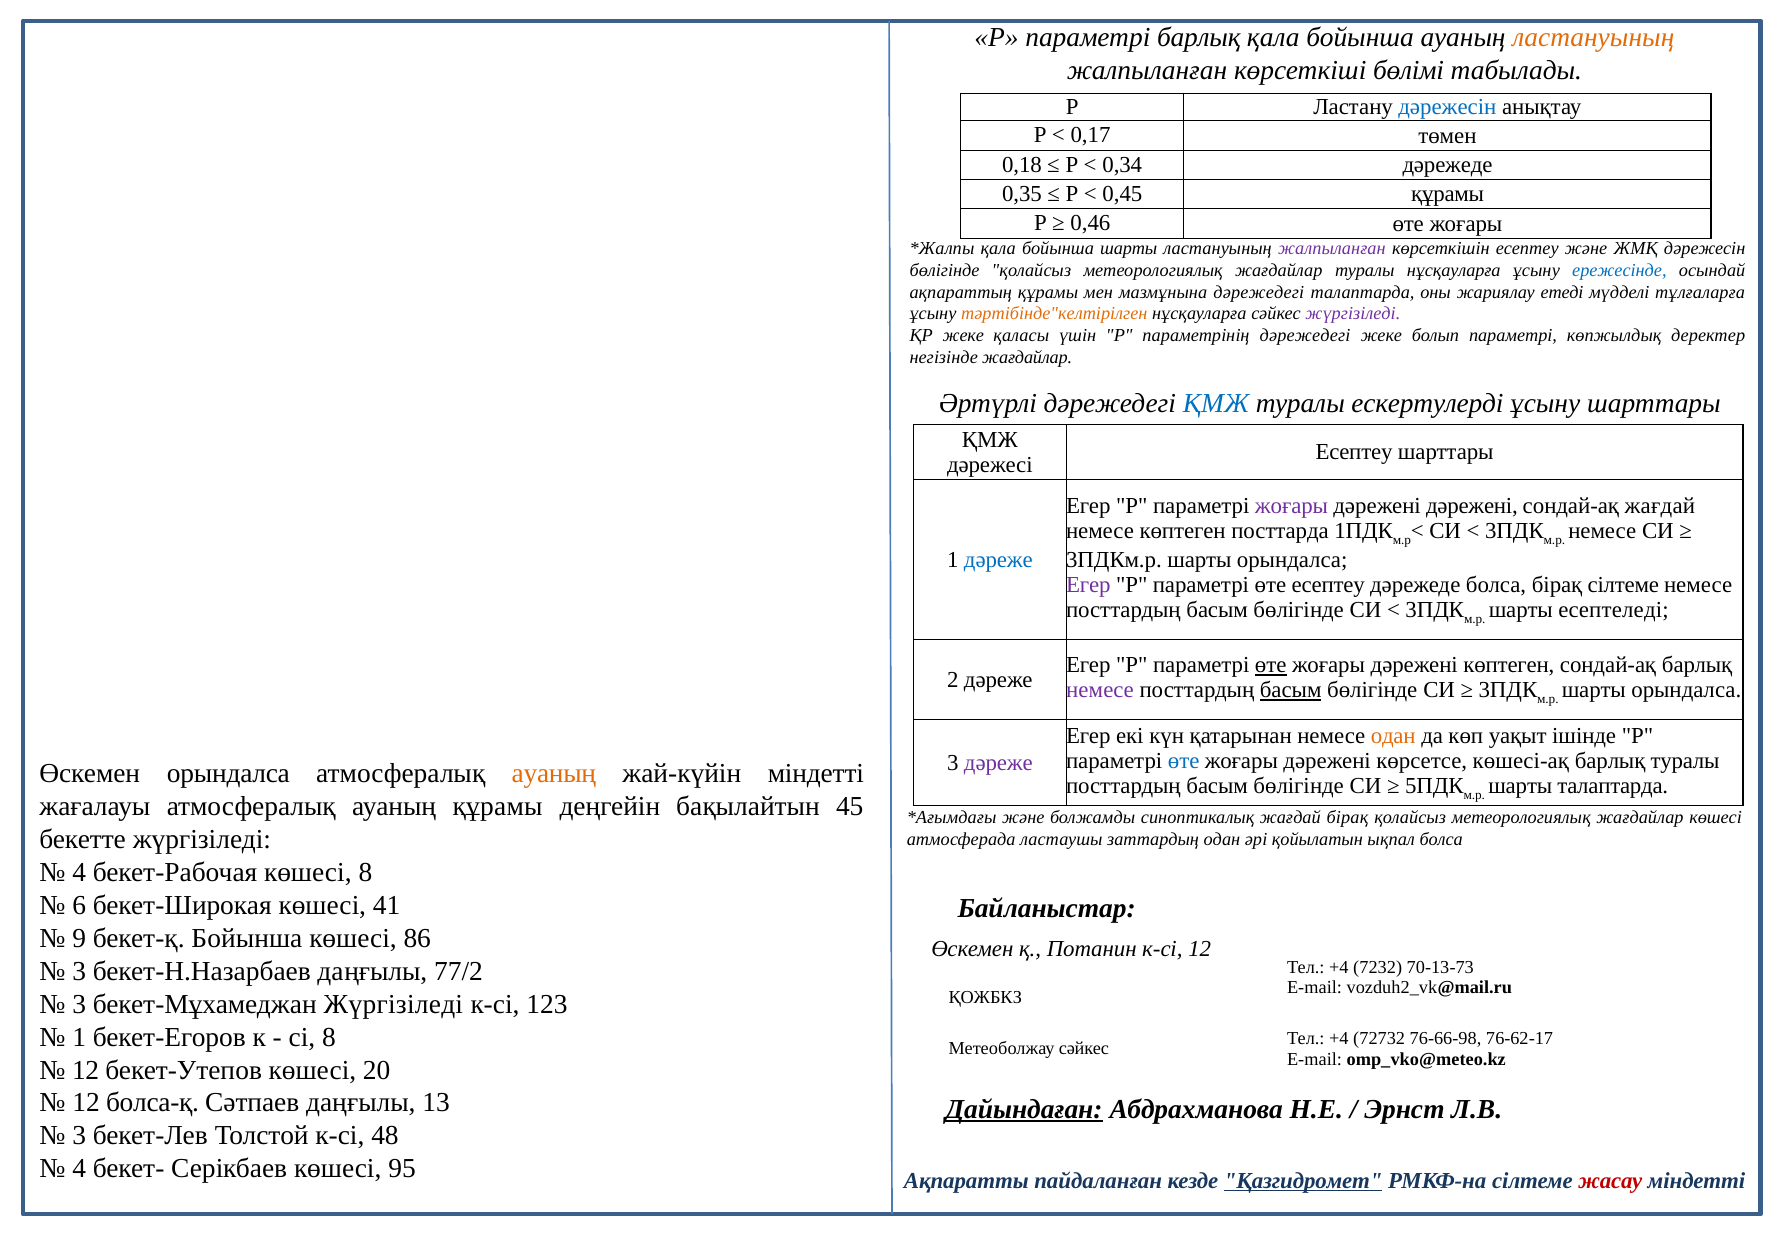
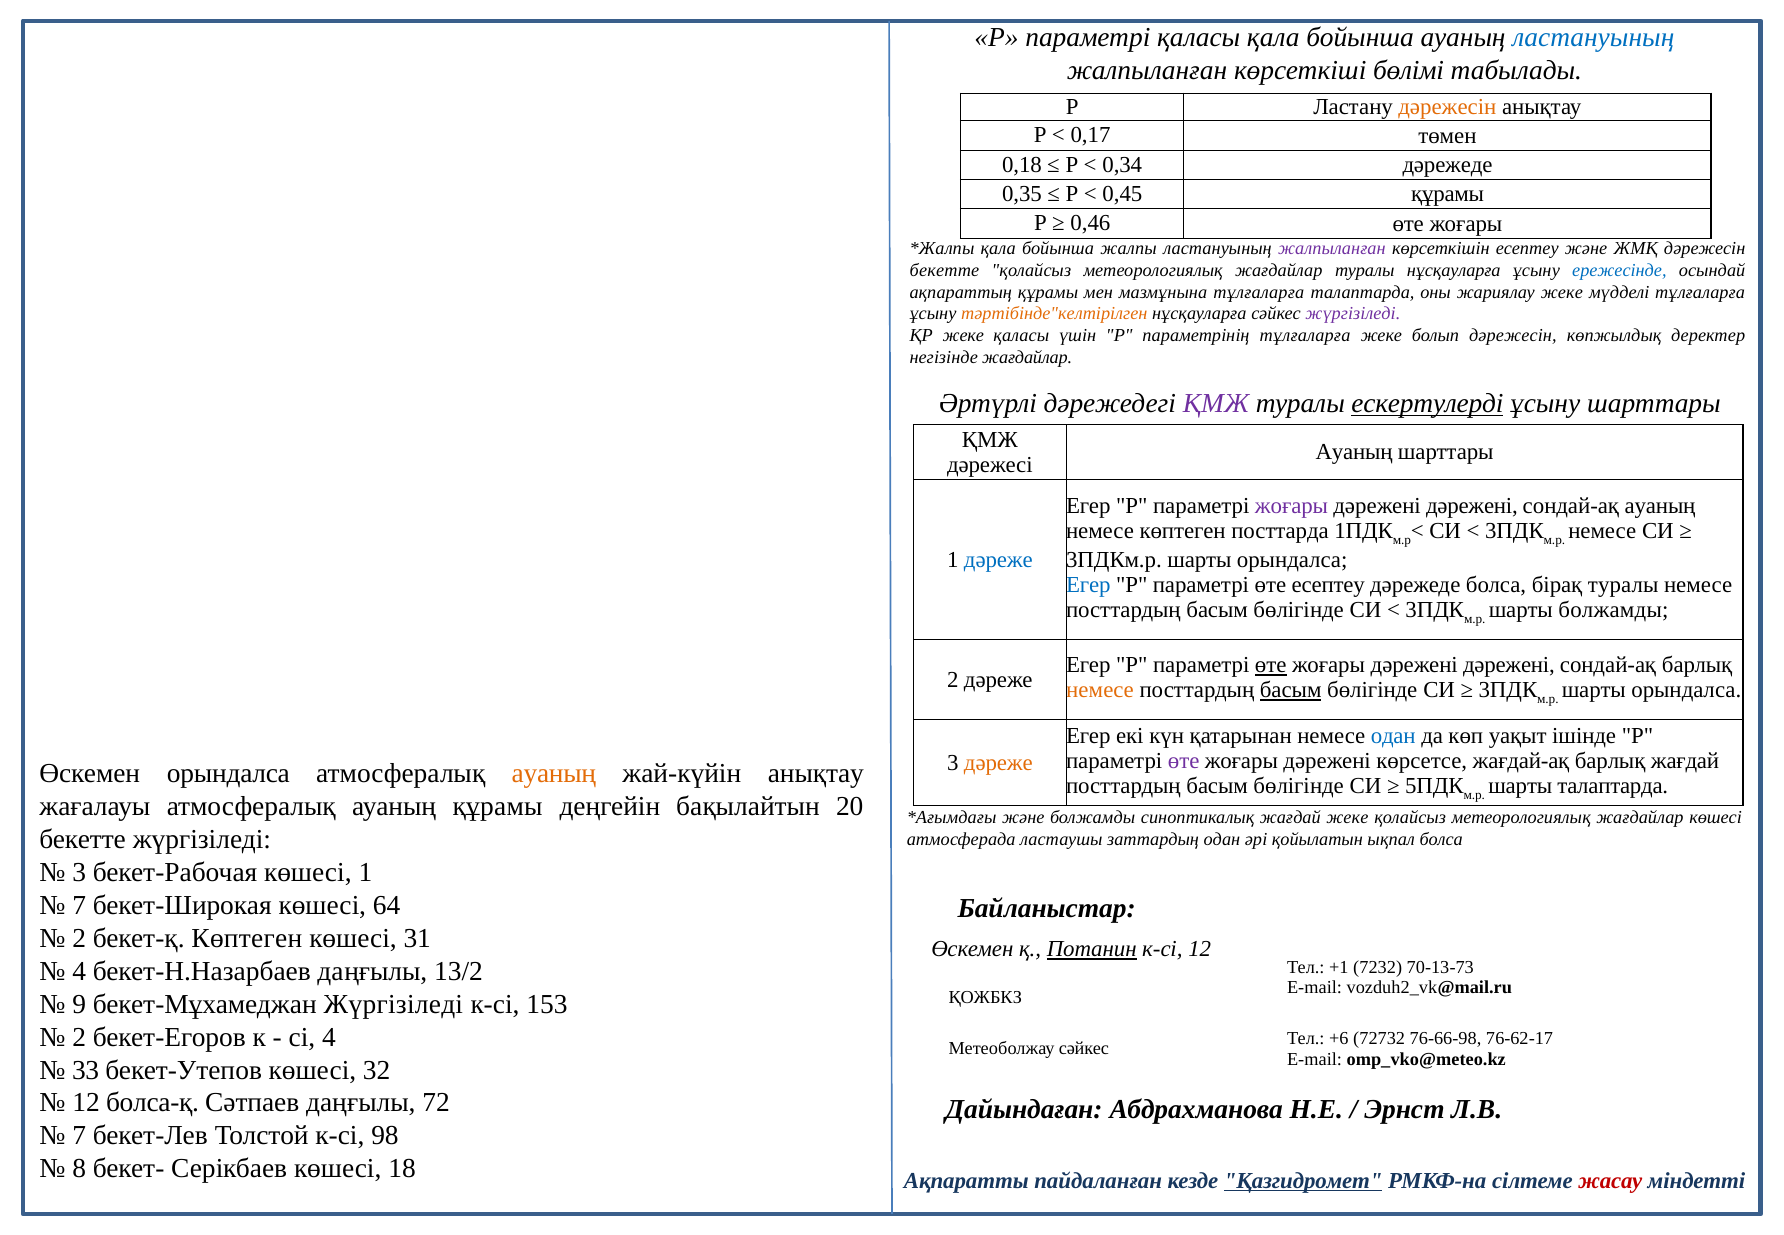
параметрі барлық: барлық -> қаласы
ластануының at (1593, 37) colour: orange -> blue
дәрежесін at (1447, 107) colour: blue -> orange
бойынша шарты: шарты -> жалпы
бөлігінде at (945, 270): бөлігінде -> бекетте
мазмұнына дәрежедегі: дәрежедегі -> тұлғаларға
жариялау етеді: етеді -> жеке
параметрінің дәрежедегі: дәрежедегі -> тұлғаларға
болып параметрі: параметрі -> дәрежесін
ҚМЖ at (1216, 404) colour: blue -> purple
ескертулерді underline: none -> present
Есептеу at (1354, 452): Есептеу -> Ауаның
сондай-ақ жағдай: жағдай -> ауаның
Егер at (1088, 585) colour: purple -> blue
бірақ сілтеме: сілтеме -> туралы
шарты есептеледі: есептеледі -> болжамды
көптеген at (1509, 665): көптеген -> дәрежені
немесе at (1100, 690) colour: purple -> orange
одан at (1393, 736) colour: orange -> blue
өте at (1184, 761) colour: blue -> purple
көшесі-ақ: көшесі-ақ -> жағдай-ақ
барлық туралы: туралы -> жағдай
дәреже at (998, 763) colour: purple -> orange
жай-күйін міндетті: міндетті -> анықтау
45: 45 -> 20
жағдай бірақ: бірақ -> жеке
4 at (79, 872): 4 -> 3
көшесі 8: 8 -> 1
6 at (79, 905): 6 -> 7
41: 41 -> 64
9 at (79, 938): 9 -> 2
бекет-қ Бойынша: Бойынша -> Көптеген
86: 86 -> 31
Потанин underline: none -> present
3 at (79, 971): 3 -> 4
77/2: 77/2 -> 13/2
+4 at (1339, 967): +4 -> +1
3 at (79, 1004): 3 -> 9
123: 123 -> 153
1 at (79, 1037): 1 -> 2
сі 8: 8 -> 4
+4 at (1339, 1039): +4 -> +6
12 at (86, 1070): 12 -> 33
20: 20 -> 32
13: 13 -> 72
Дайындаған underline: present -> none
3 at (79, 1136): 3 -> 7
48: 48 -> 98
4 at (79, 1169): 4 -> 8
95: 95 -> 18
